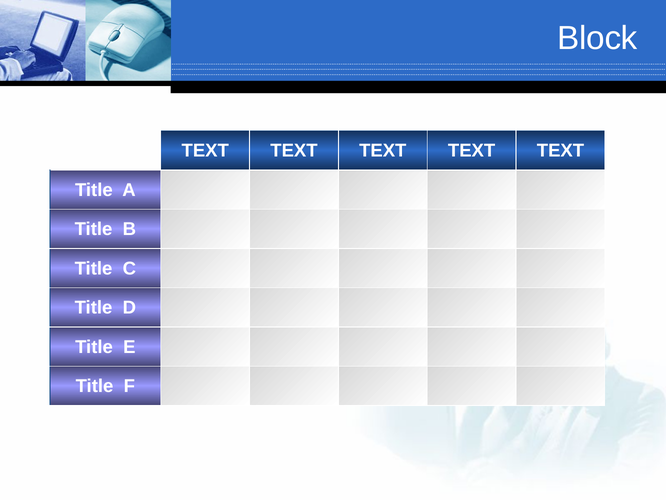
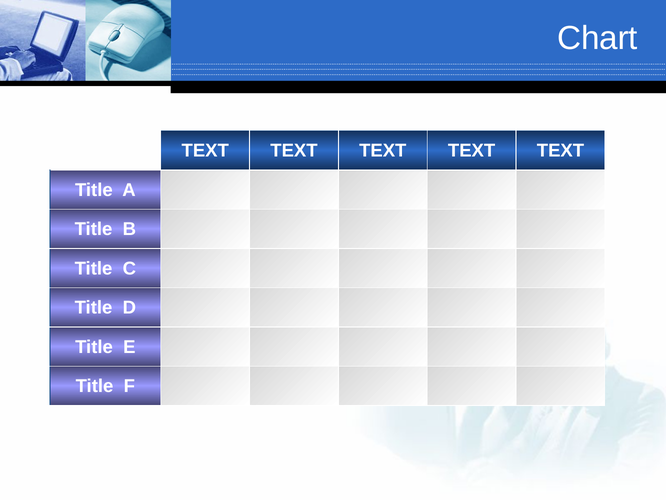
Block: Block -> Chart
